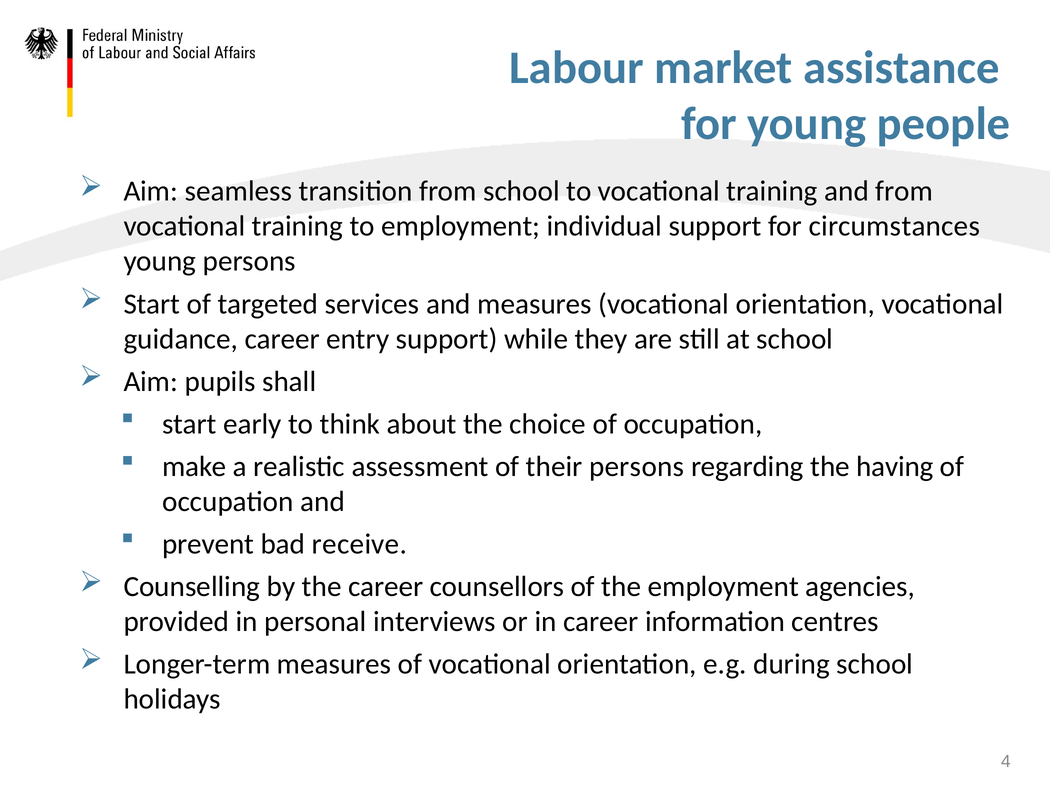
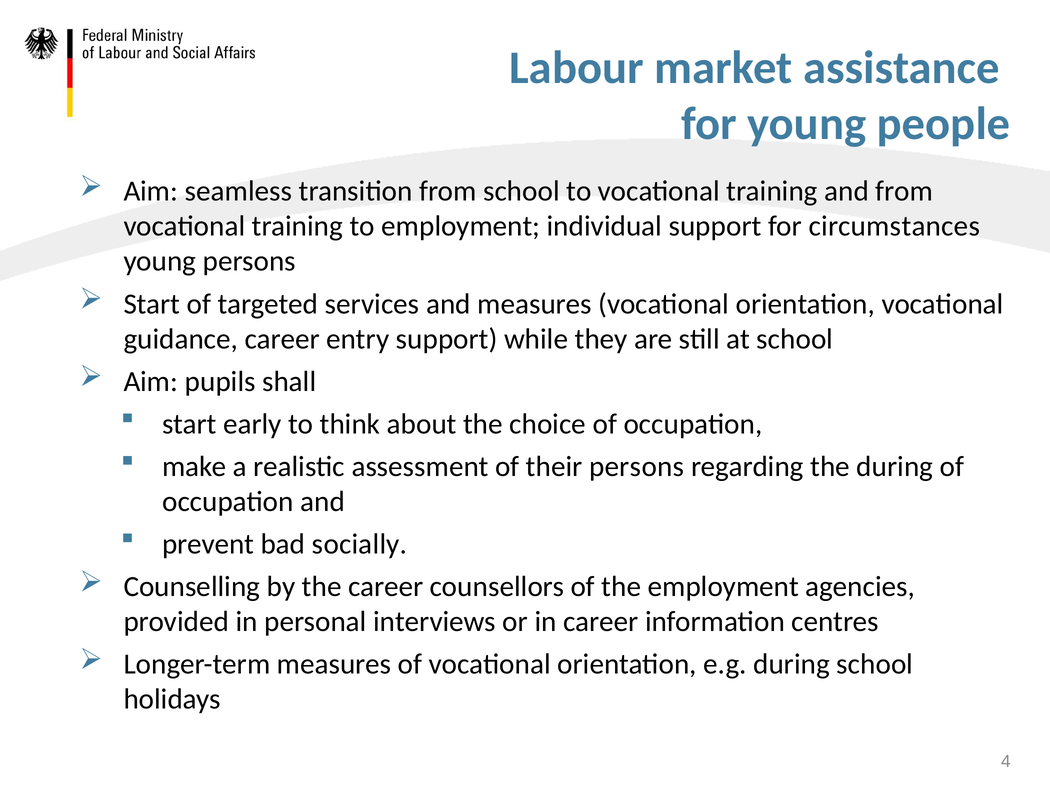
the having: having -> during
receive: receive -> socially
